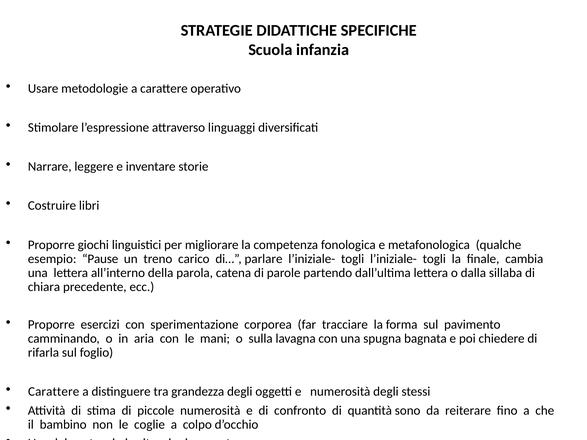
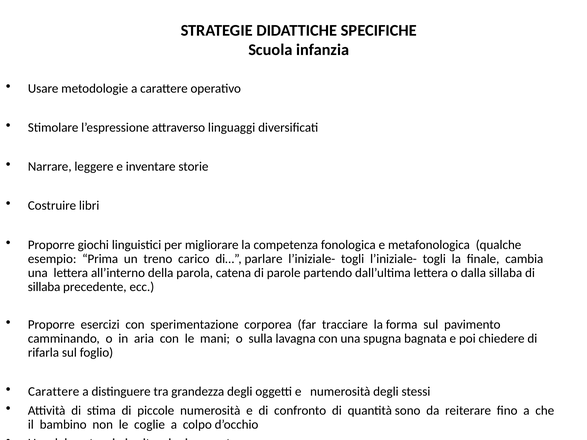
Pause: Pause -> Prima
chiara at (44, 287): chiara -> sillaba
